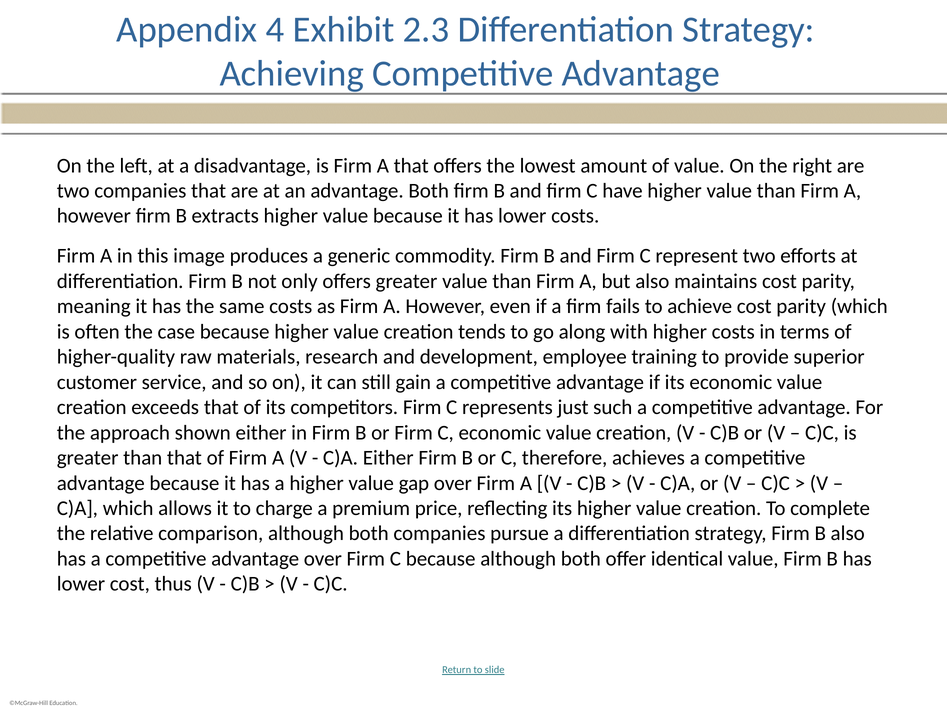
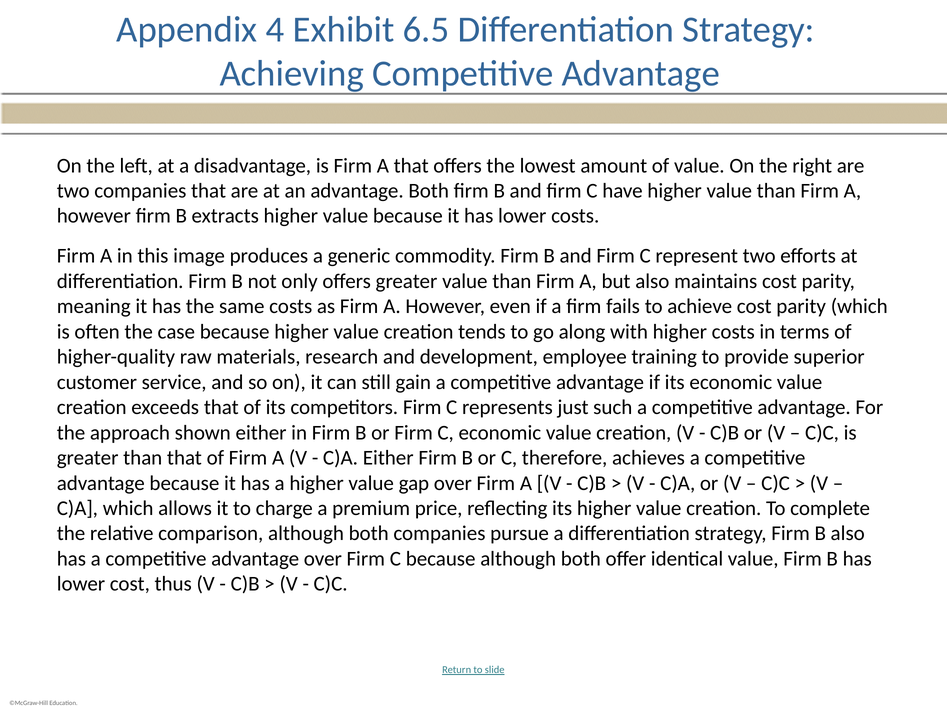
2.3: 2.3 -> 6.5
